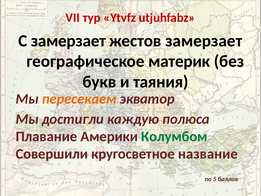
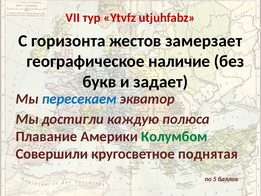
С замерзает: замерзает -> горизонта
материк: материк -> наличие
таяния: таяния -> задает
пересекаем colour: orange -> blue
название: название -> поднятая
